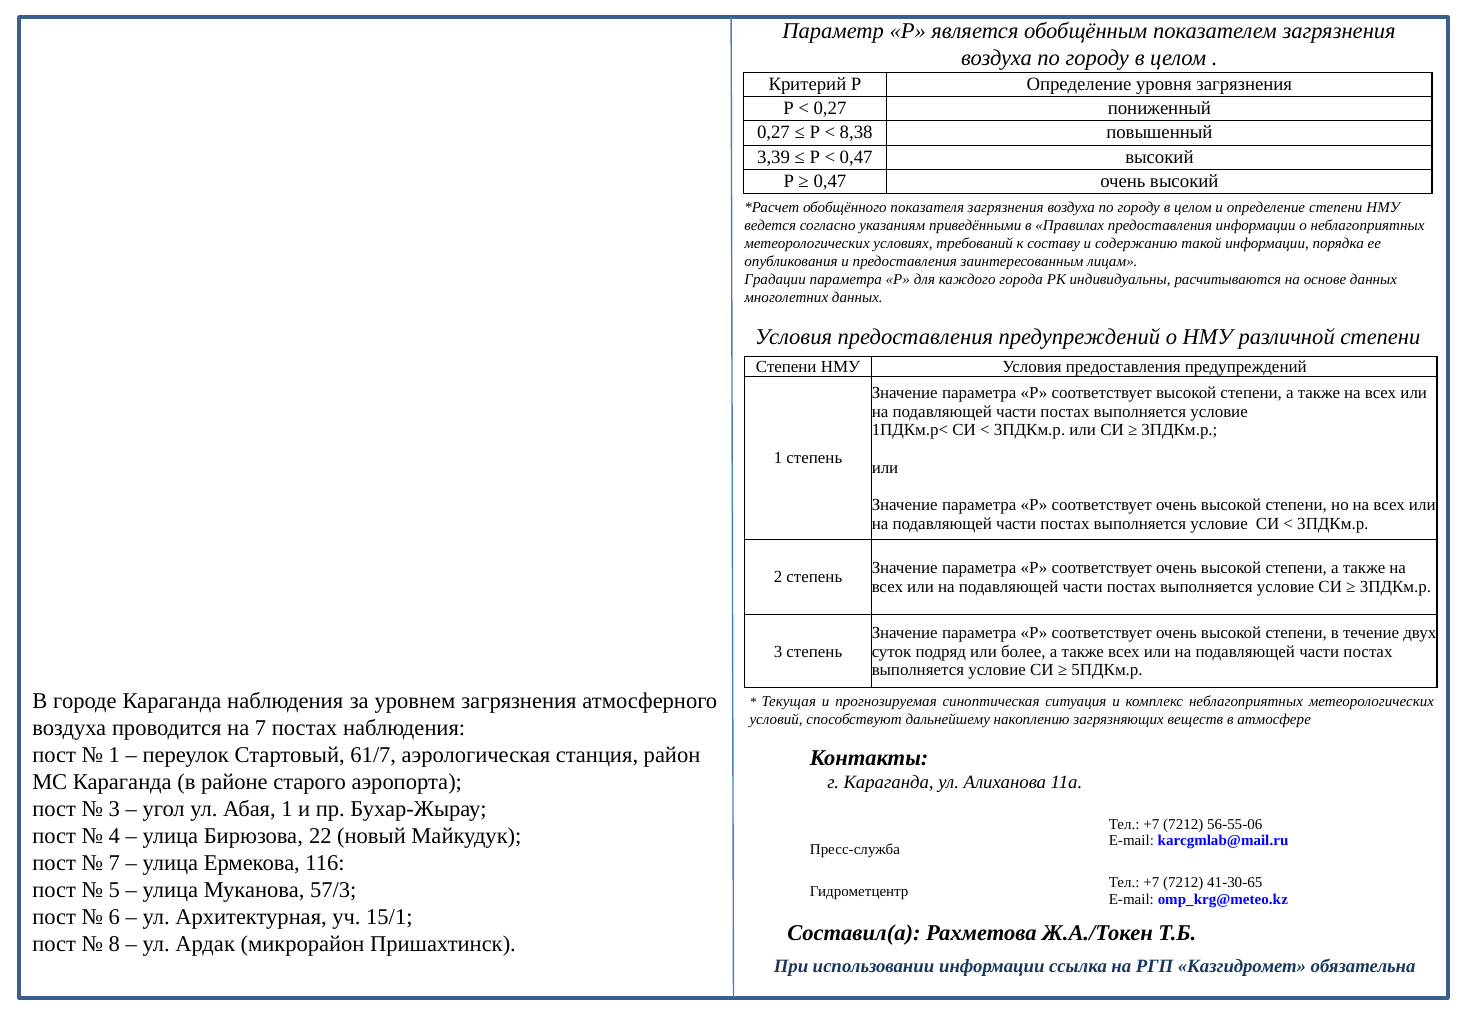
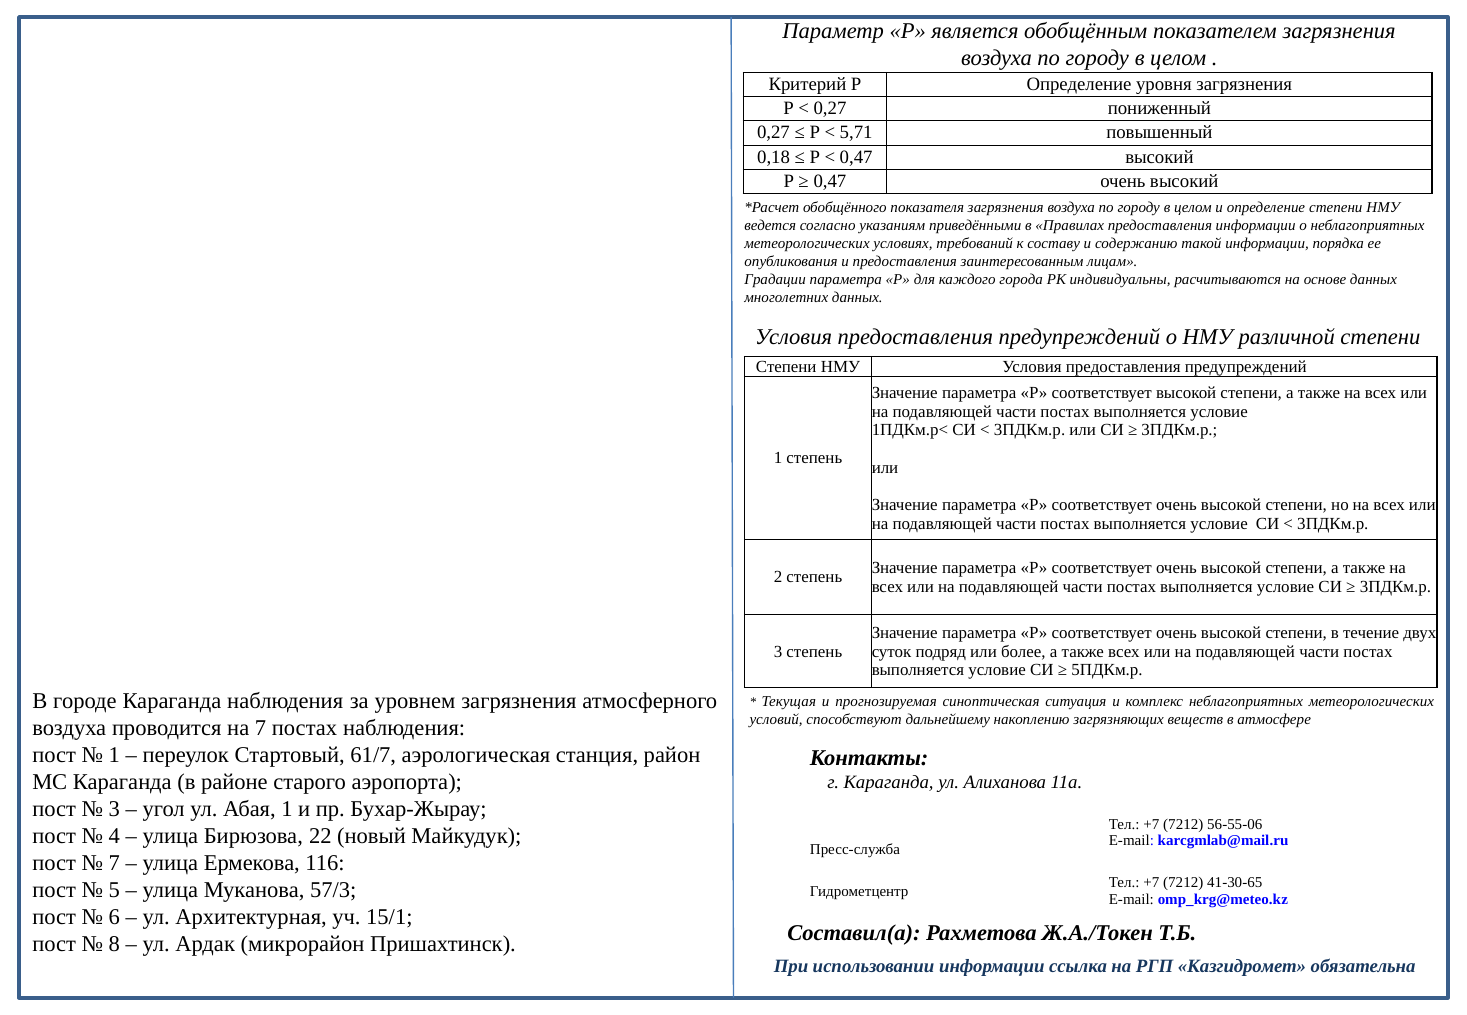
8,38: 8,38 -> 5,71
3,39: 3,39 -> 0,18
